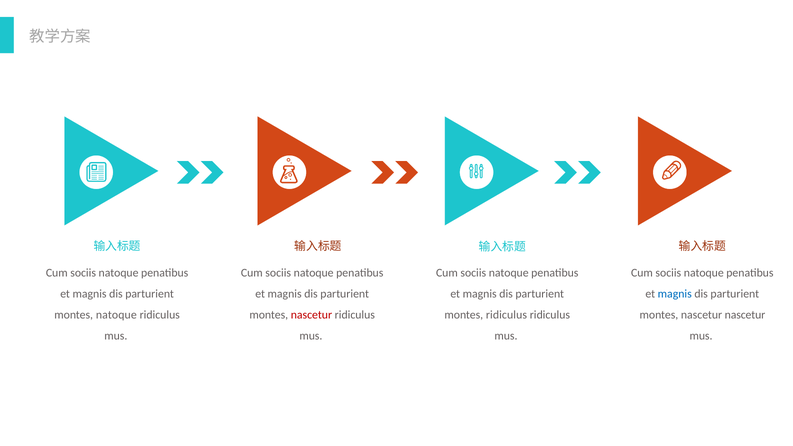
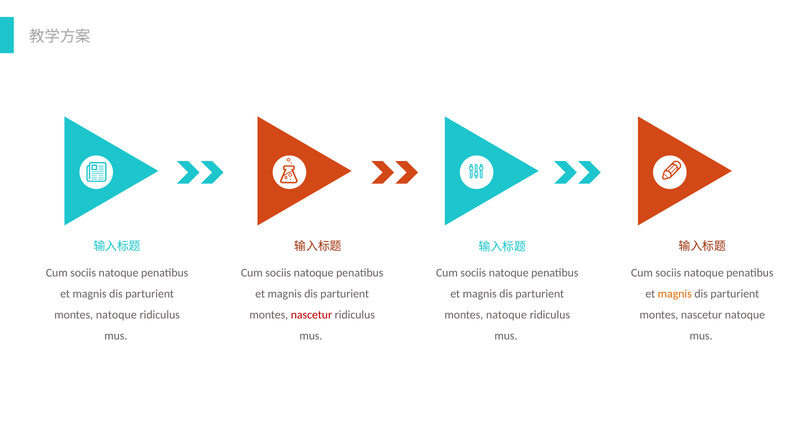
magnis at (675, 294) colour: blue -> orange
ridiculus at (506, 315): ridiculus -> natoque
nascetur nascetur: nascetur -> natoque
